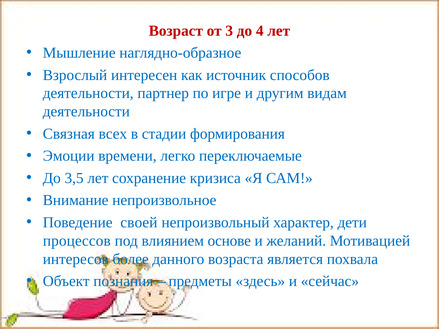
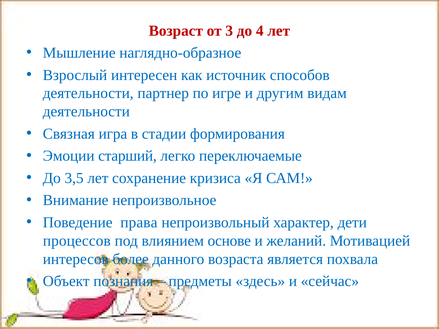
всех: всех -> игра
времени: времени -> старший
своей: своей -> права
